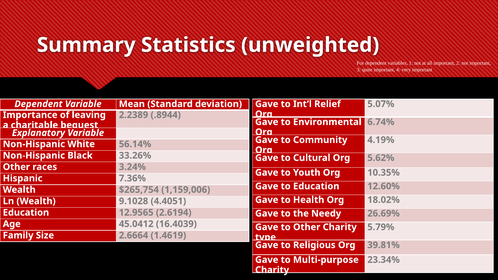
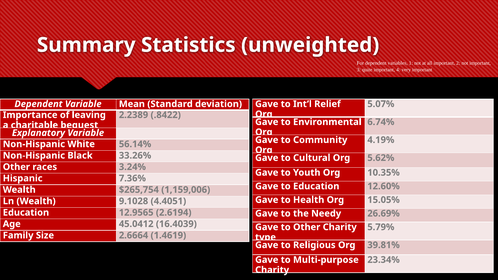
.8944: .8944 -> .8422
18.02%: 18.02% -> 15.05%
